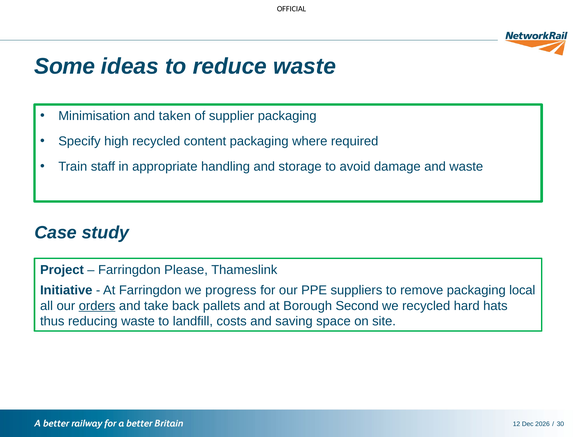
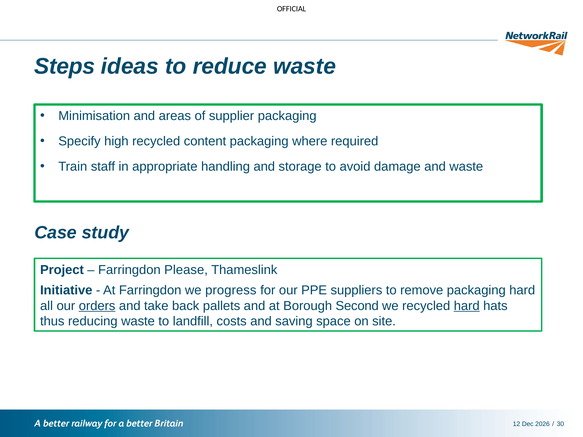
Some: Some -> Steps
taken: taken -> areas
packaging local: local -> hard
hard at (467, 306) underline: none -> present
